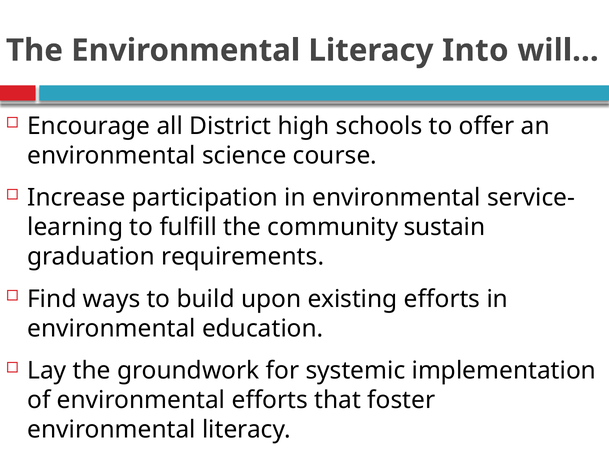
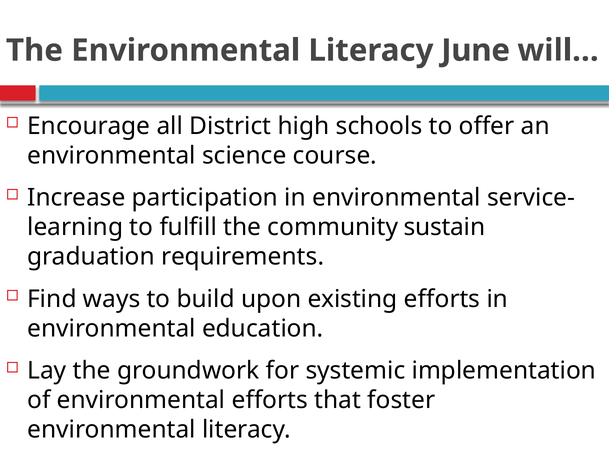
Into: Into -> June
